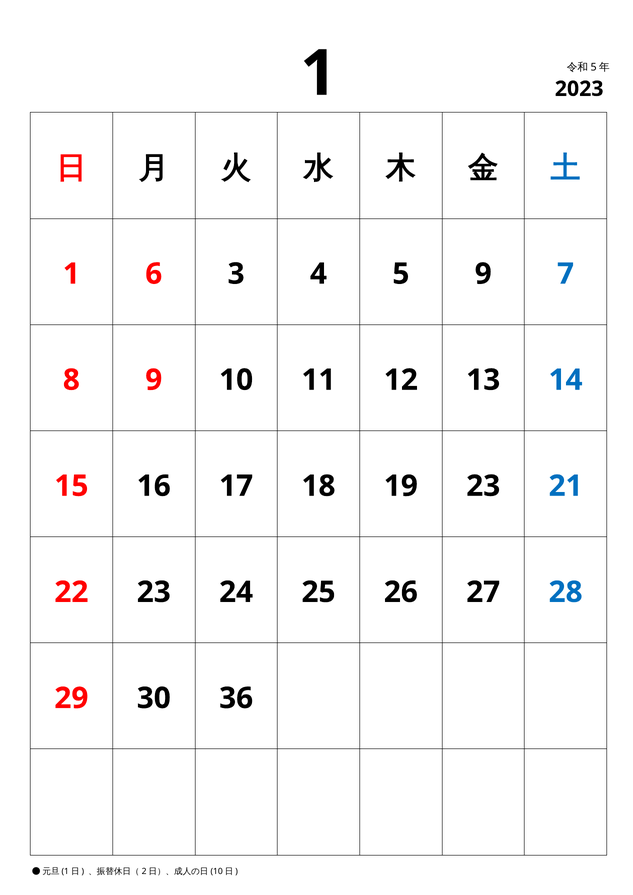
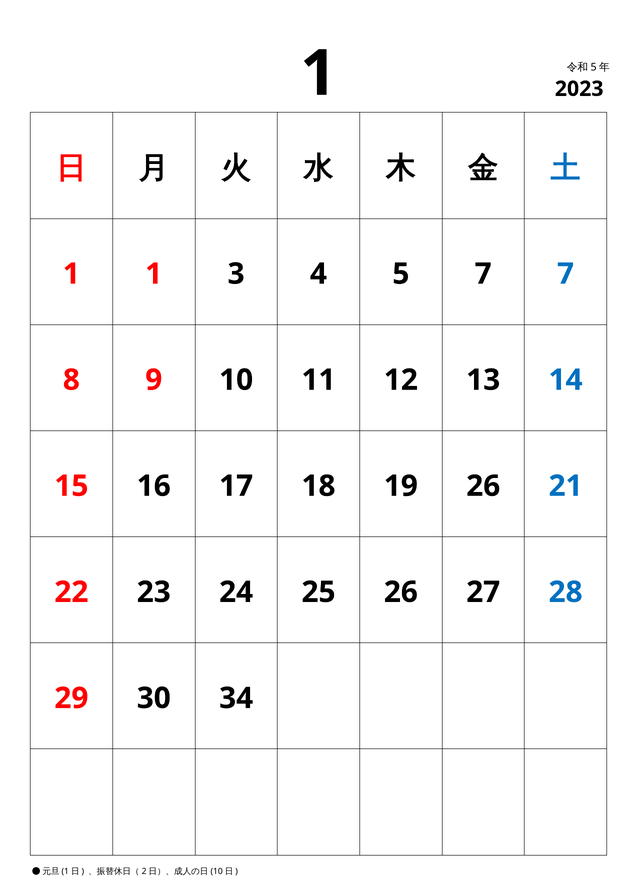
1 6: 6 -> 1
5 9: 9 -> 7
19 23: 23 -> 26
36: 36 -> 34
